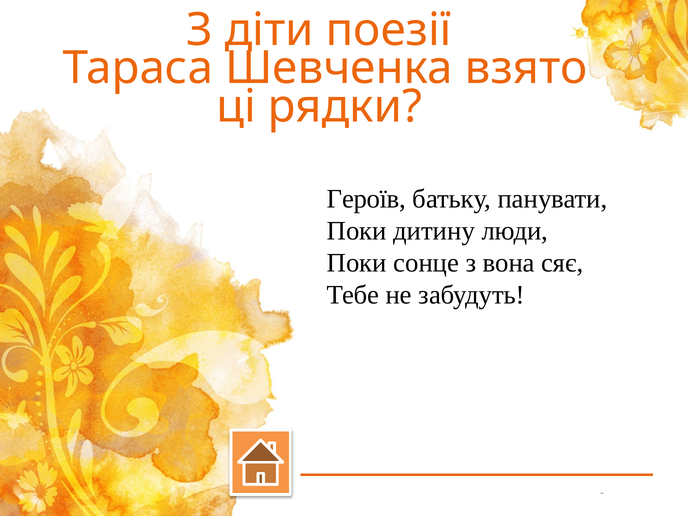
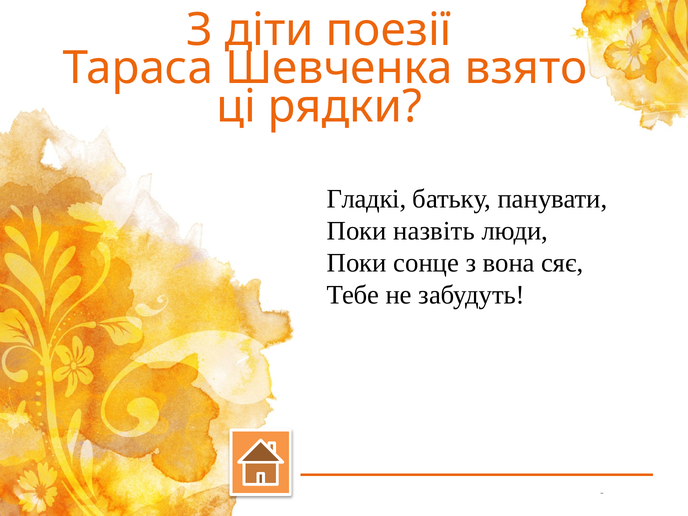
Героїв: Героїв -> Гладкі
дитину: дитину -> назвіть
